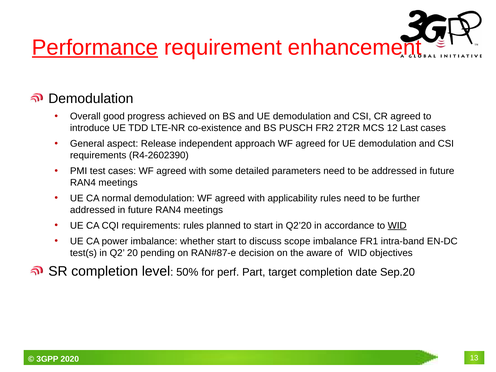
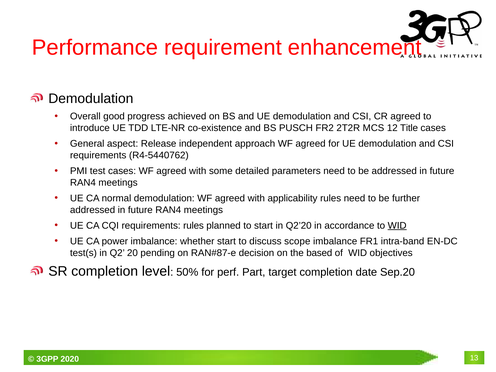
Performance underline: present -> none
Last: Last -> Title
R4-2602390: R4-2602390 -> R4-5440762
aware: aware -> based
